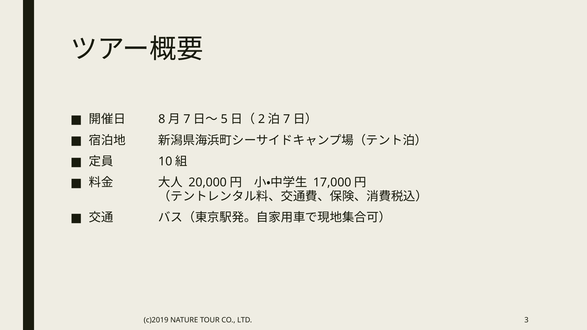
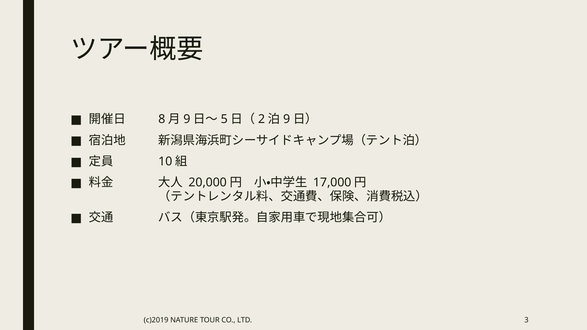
7 at (187, 119): 7 -> 9
7 at (287, 119): 7 -> 9
